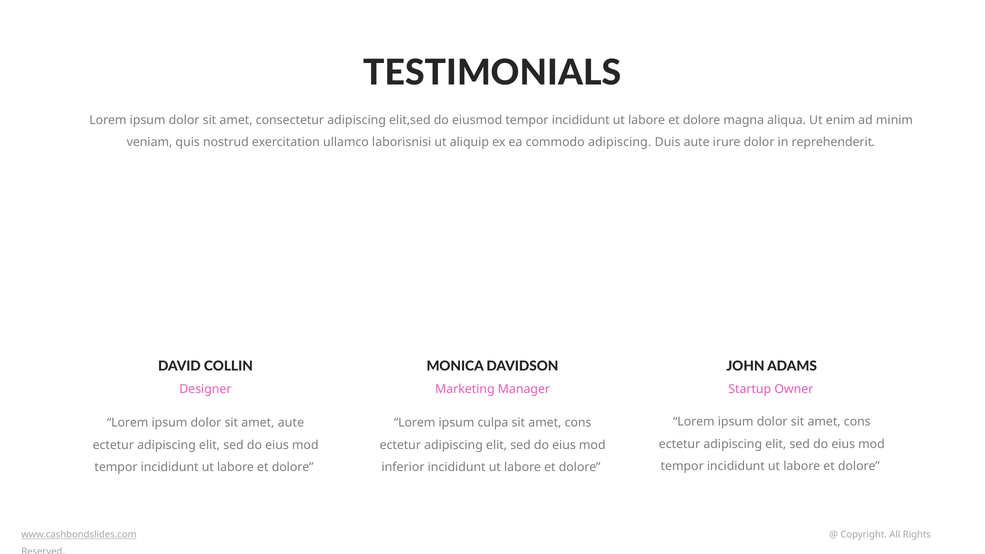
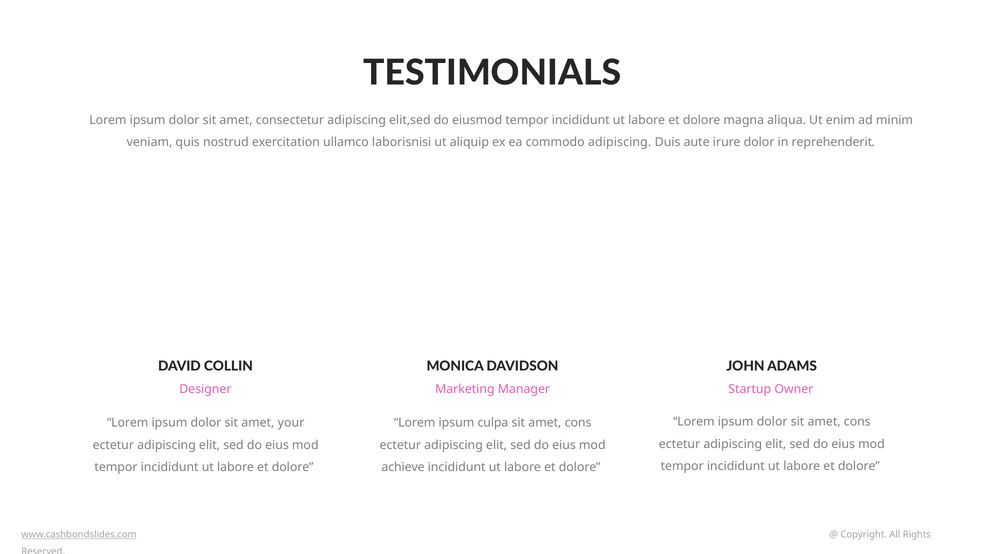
amet aute: aute -> your
inferior: inferior -> achieve
